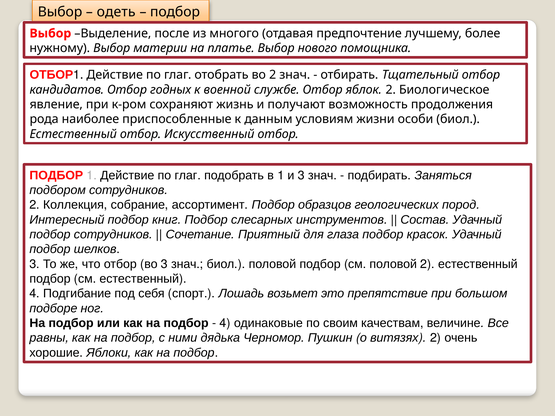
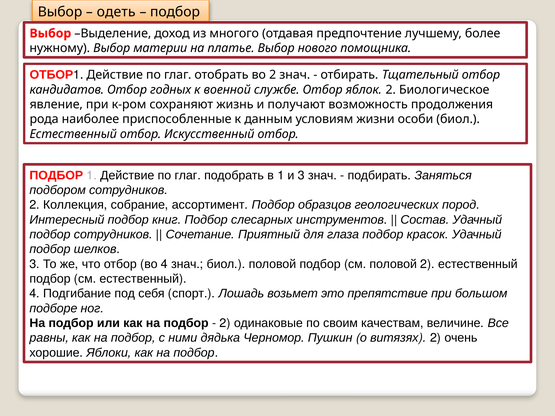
после: после -> доход
3 at (164, 264): 3 -> 4
4 at (225, 323): 4 -> 2
